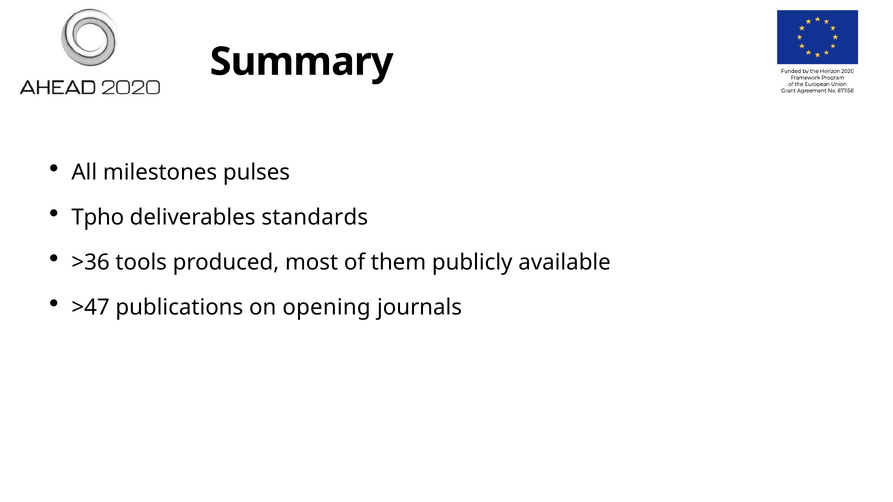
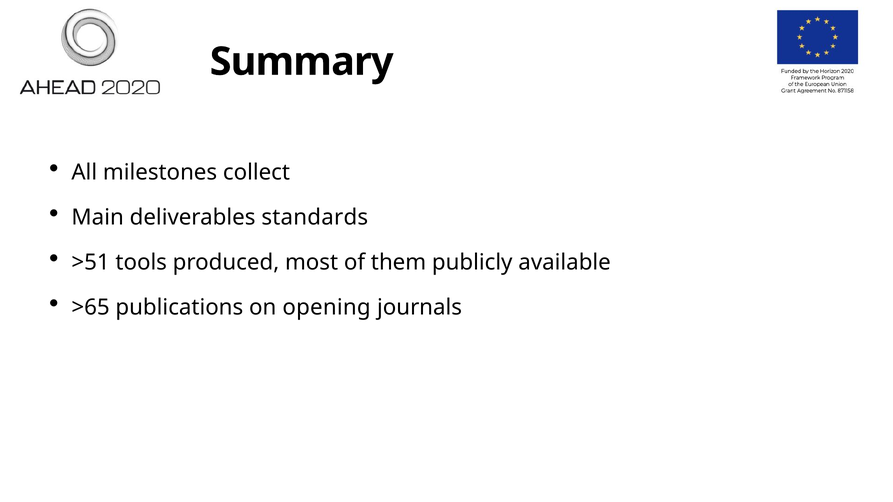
pulses: pulses -> collect
Tpho: Tpho -> Main
>36: >36 -> >51
>47: >47 -> >65
